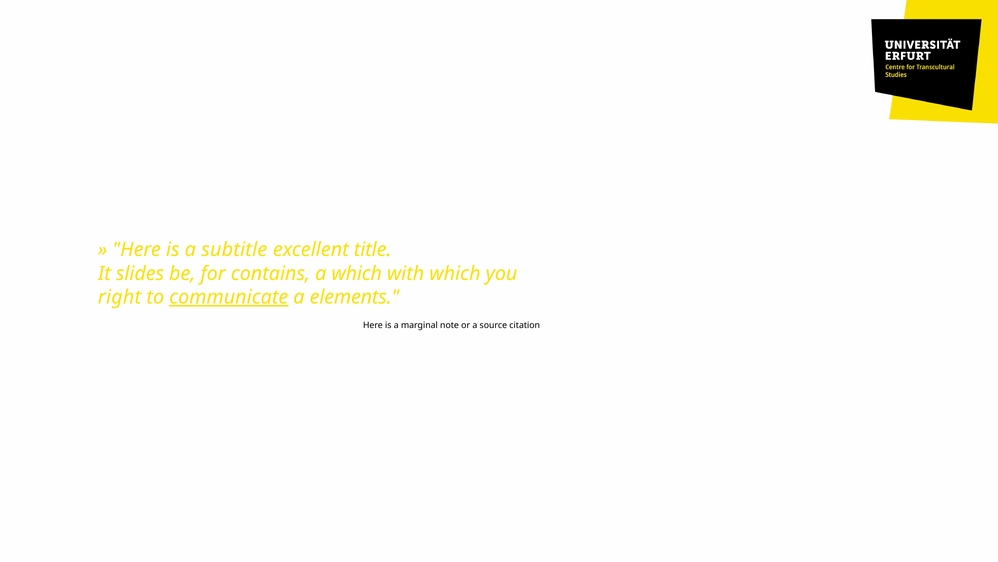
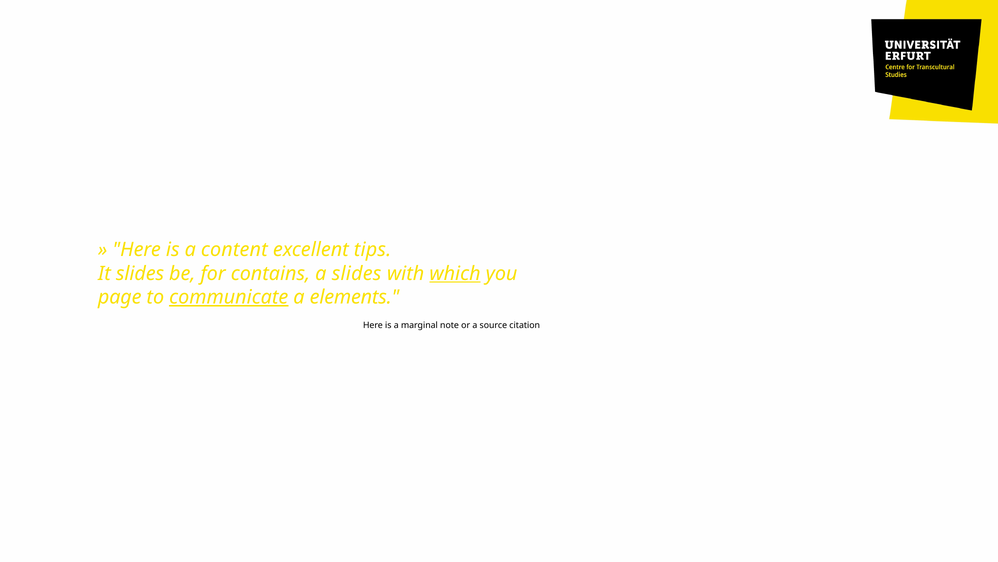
subtitle: subtitle -> content
title: title -> tips
a which: which -> slides
which at (455, 273) underline: none -> present
right: right -> page
